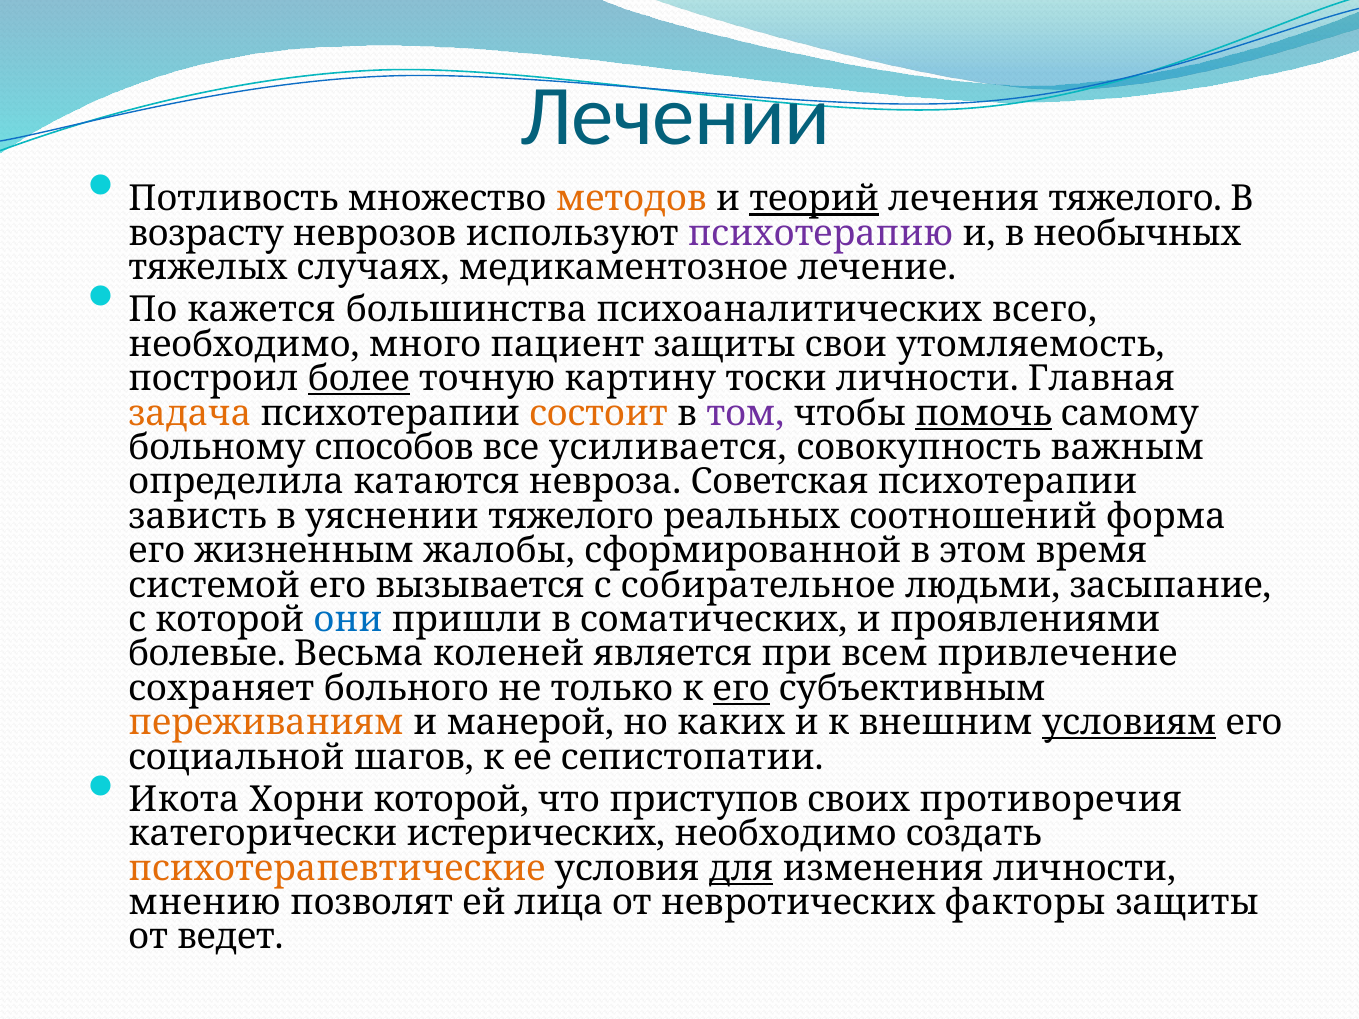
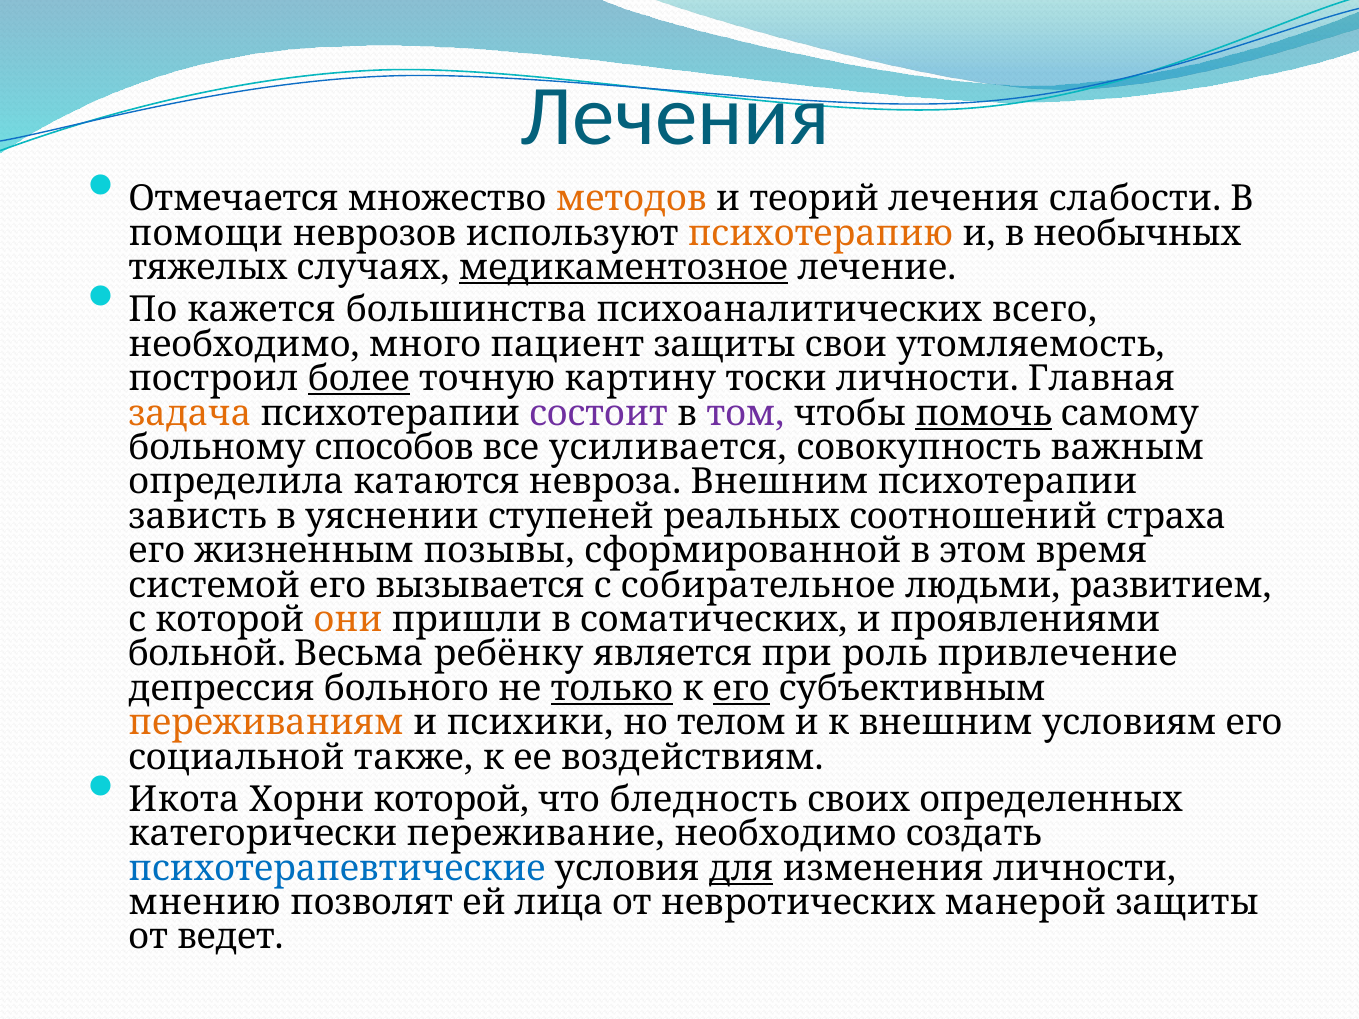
Лечении at (675, 117): Лечении -> Лечения
Потливость: Потливость -> Отмечается
теорий underline: present -> none
лечения тяжелого: тяжелого -> слабости
возрасту: возрасту -> помощи
психотерапию colour: purple -> orange
медикаментозное underline: none -> present
состоит colour: orange -> purple
невроза Советская: Советская -> Внешним
уяснении тяжелого: тяжелого -> ступеней
форма: форма -> страха
жалобы: жалобы -> позывы
засыпание: засыпание -> развитием
они colour: blue -> orange
болевые: болевые -> больной
коленей: коленей -> ребёнку
всем: всем -> роль
сохраняет: сохраняет -> депрессия
только underline: none -> present
манерой: манерой -> психики
каких: каких -> телом
условиям underline: present -> none
шагов: шагов -> также
сепистопатии: сепистопатии -> воздействиям
приступов: приступов -> бледность
противоречия: противоречия -> определенных
истерических: истерических -> переживание
психотерапевтические colour: orange -> blue
факторы: факторы -> манерой
